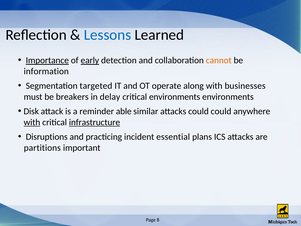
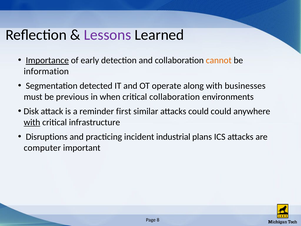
Lessons colour: blue -> purple
early underline: present -> none
targeted: targeted -> detected
breakers: breakers -> previous
delay: delay -> when
critical environments: environments -> collaboration
able: able -> first
infrastructure underline: present -> none
essential: essential -> industrial
partitions: partitions -> computer
